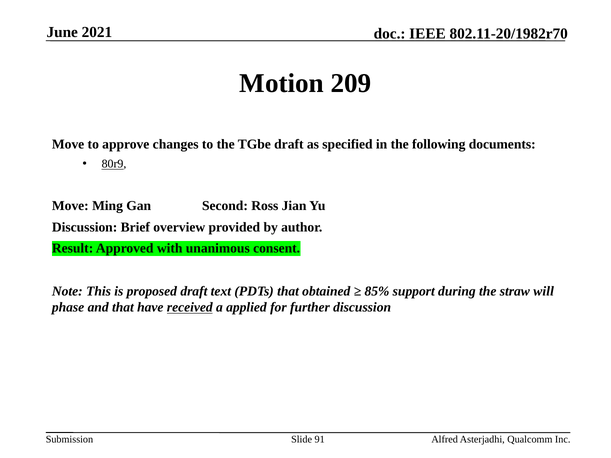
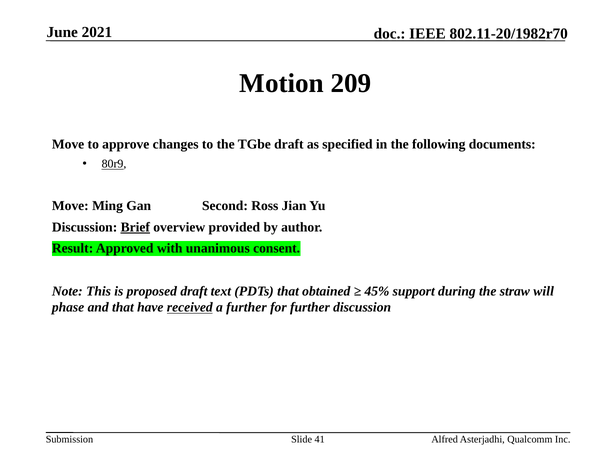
Brief underline: none -> present
85%: 85% -> 45%
a applied: applied -> further
91: 91 -> 41
